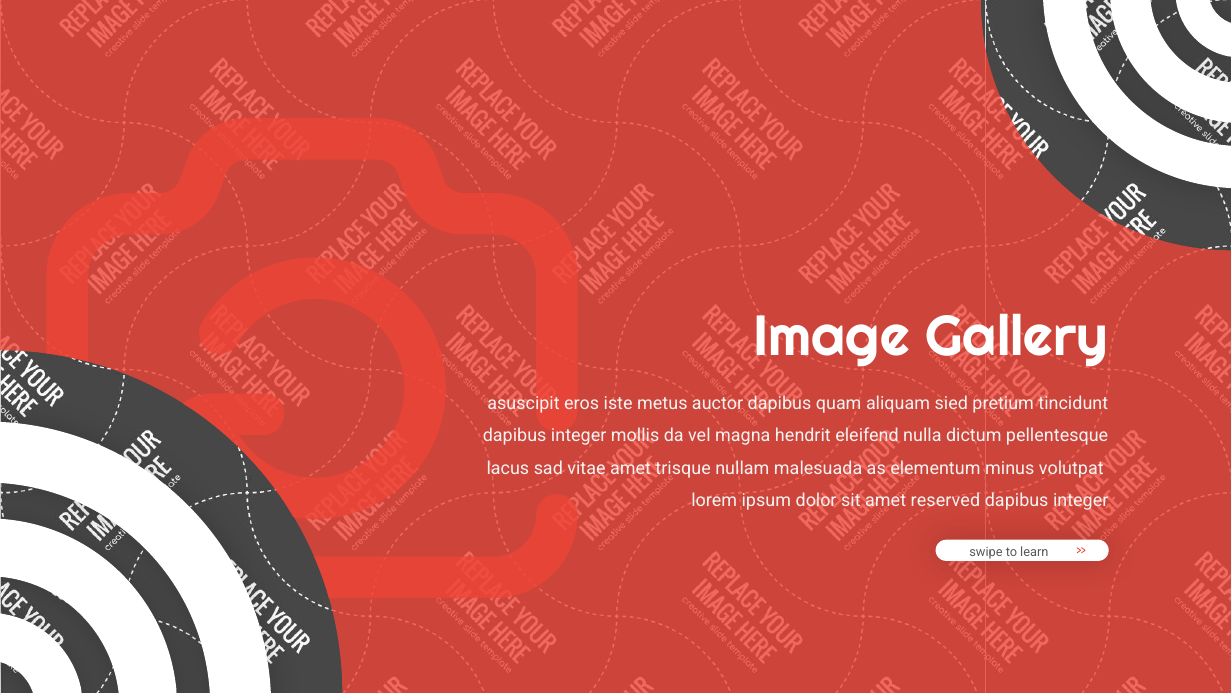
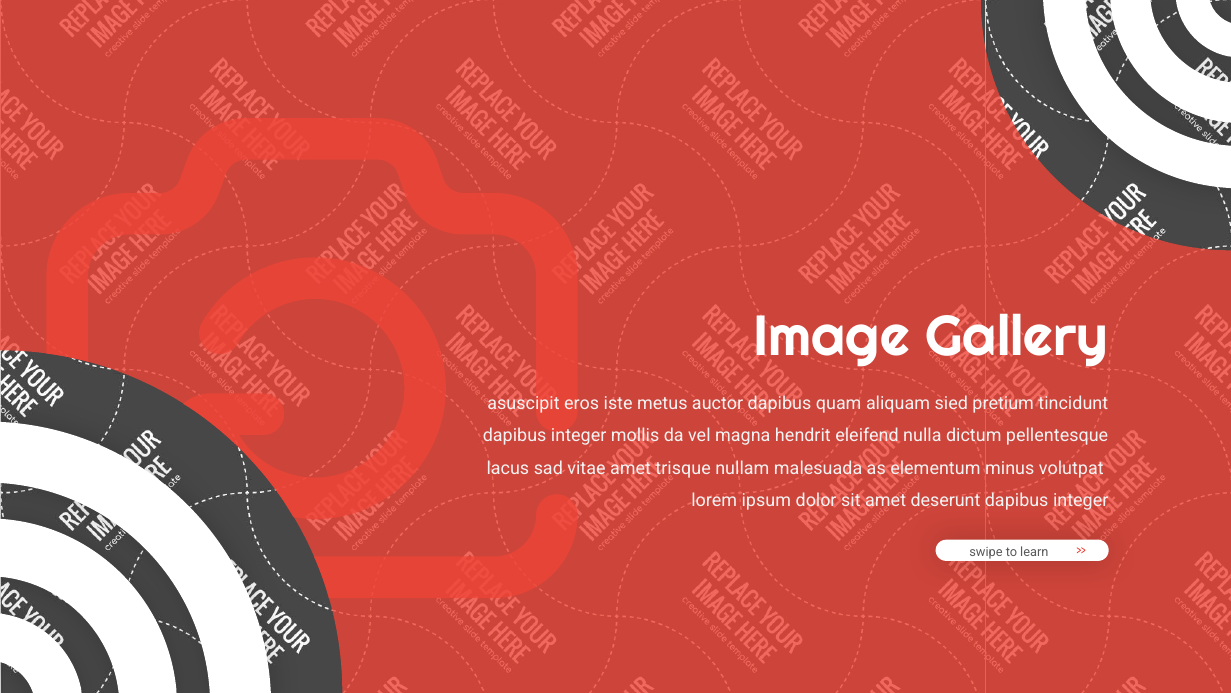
reserved: reserved -> deserunt
